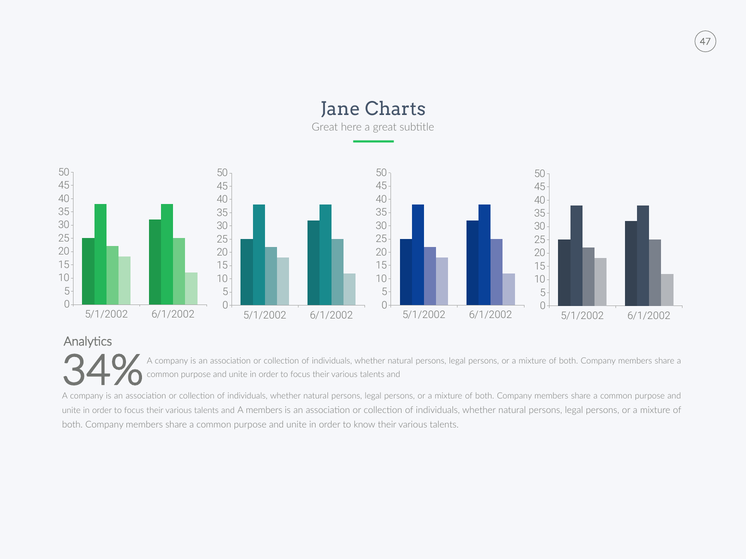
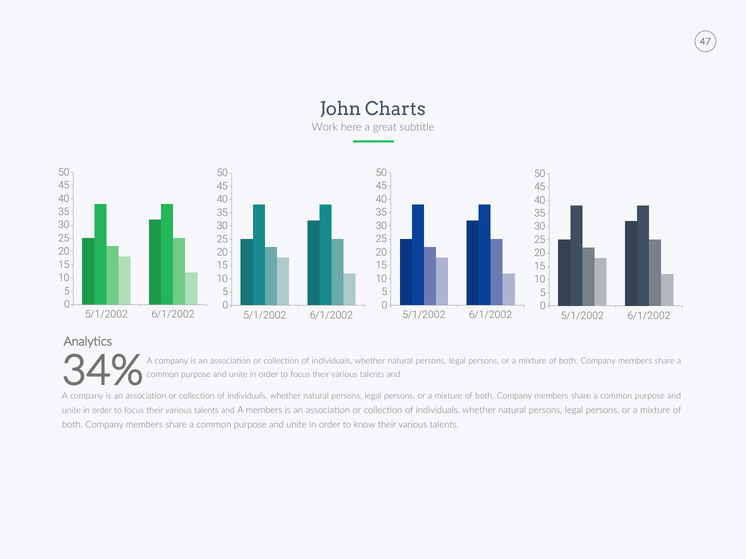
Jane: Jane -> John
Great at (325, 127): Great -> Work
